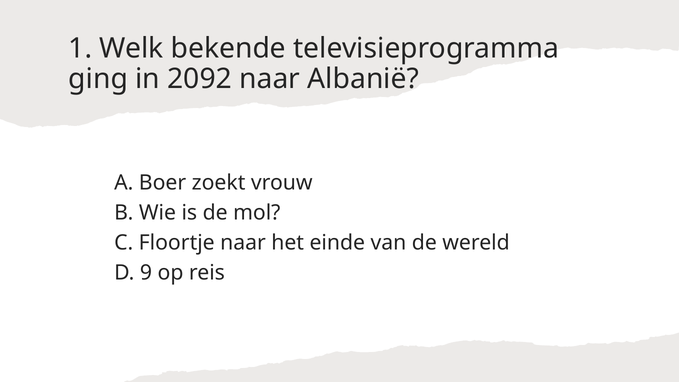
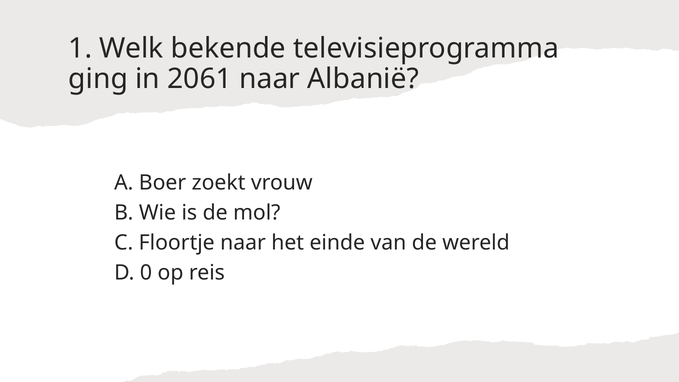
2092: 2092 -> 2061
9: 9 -> 0
